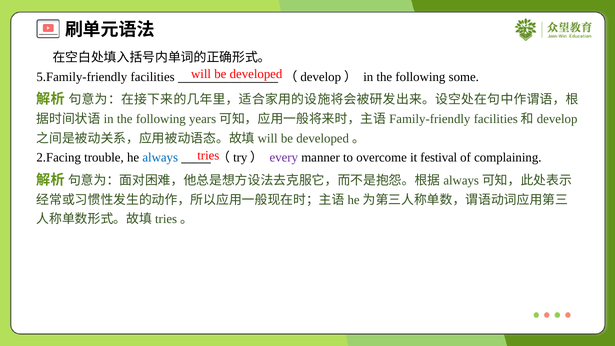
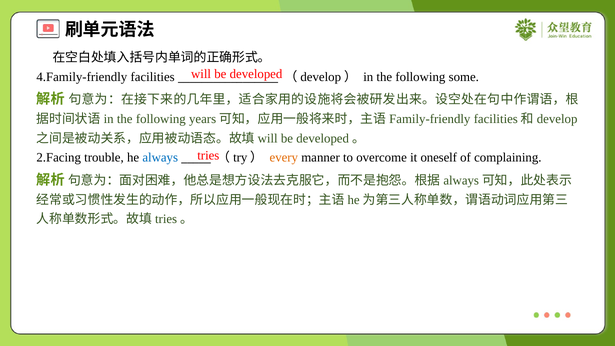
5.Family-friendly: 5.Family-friendly -> 4.Family-friendly
every colour: purple -> orange
festival: festival -> oneself
